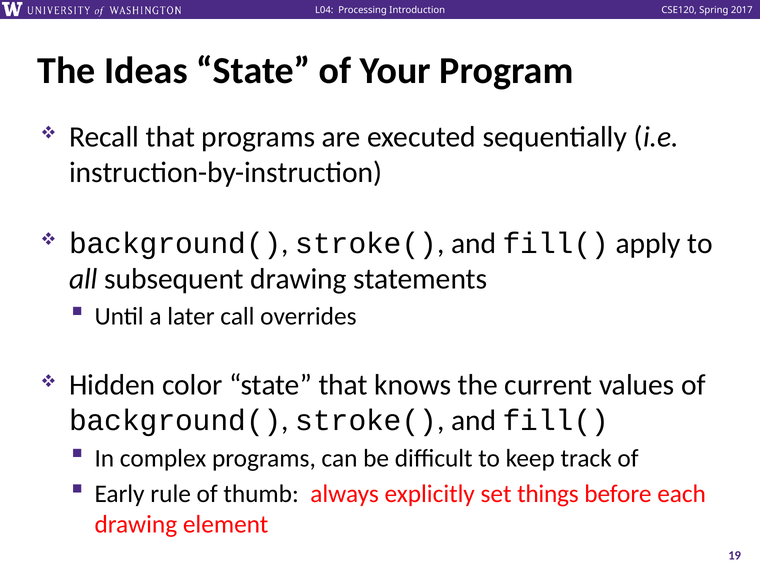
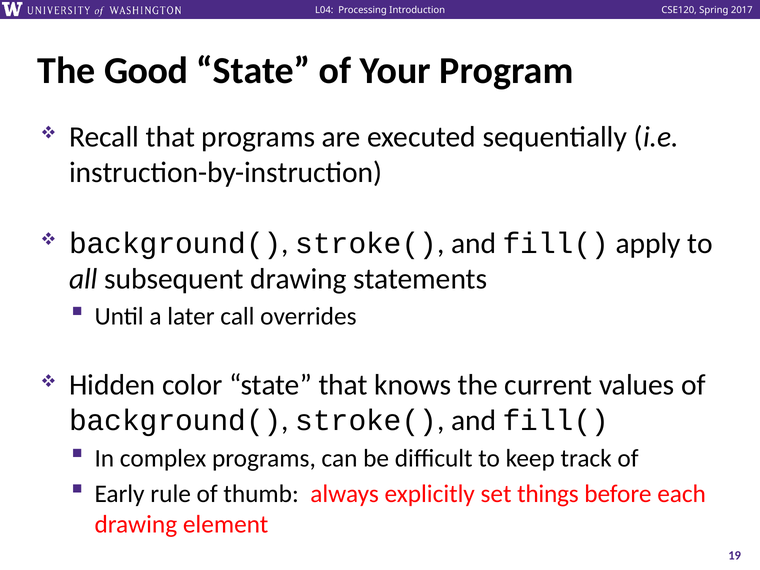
Ideas: Ideas -> Good
